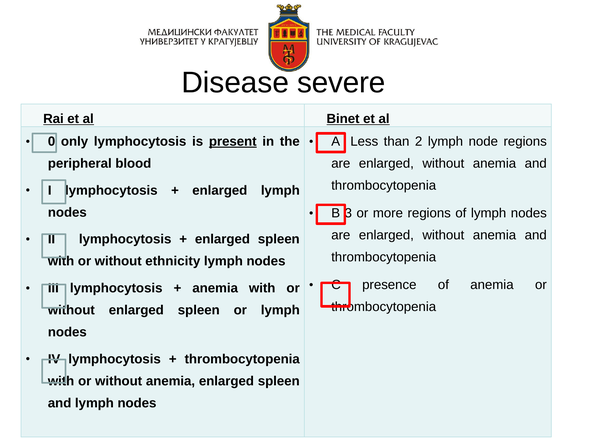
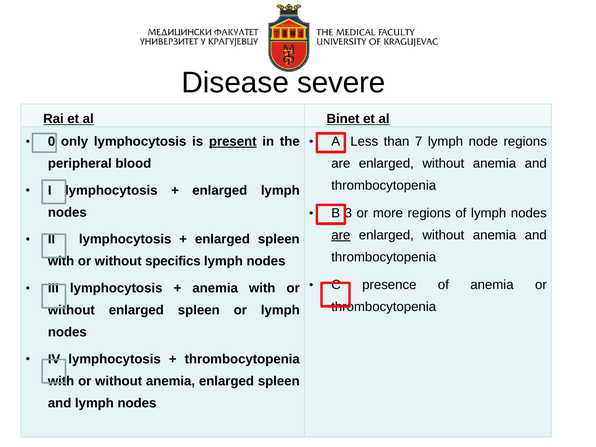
2: 2 -> 7
are at (341, 235) underline: none -> present
ethnicity: ethnicity -> specifics
